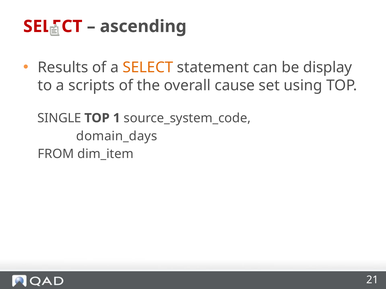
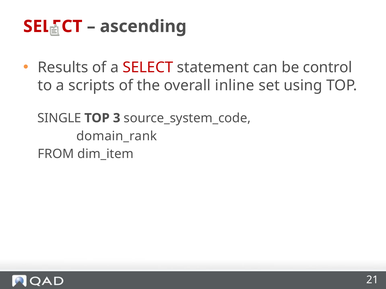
SELECT at (148, 68) colour: orange -> red
display: display -> control
cause: cause -> inline
1: 1 -> 3
domain_days: domain_days -> domain_rank
